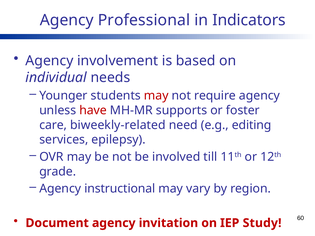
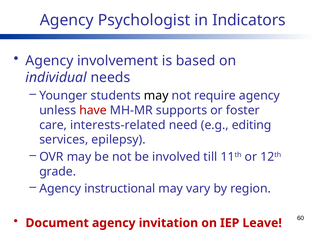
Professional: Professional -> Psychologist
may at (156, 96) colour: red -> black
biweekly-related: biweekly-related -> interests-related
Study: Study -> Leave
